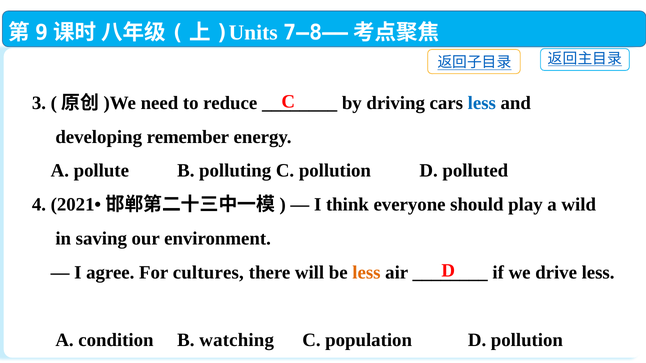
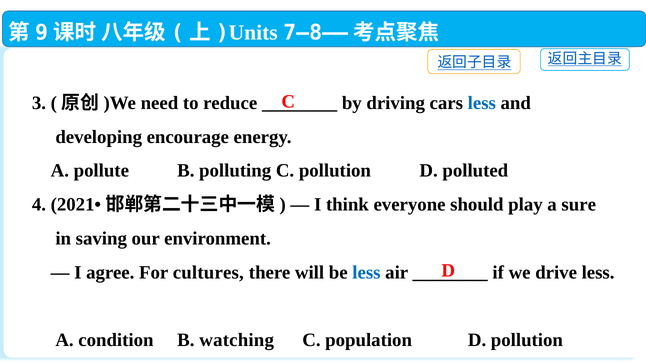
remember: remember -> encourage
wild: wild -> sure
less at (366, 273) colour: orange -> blue
